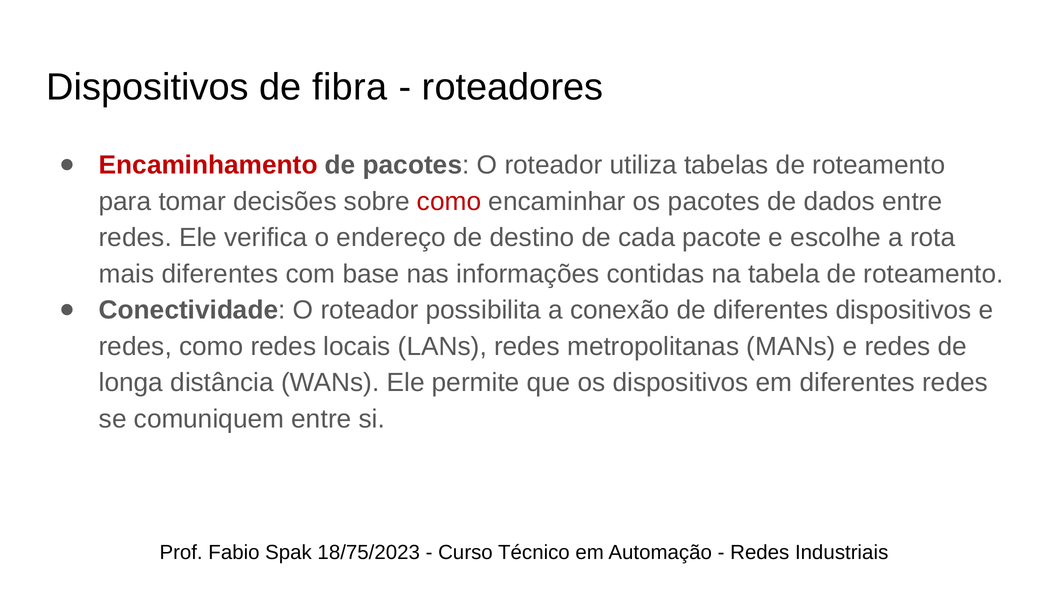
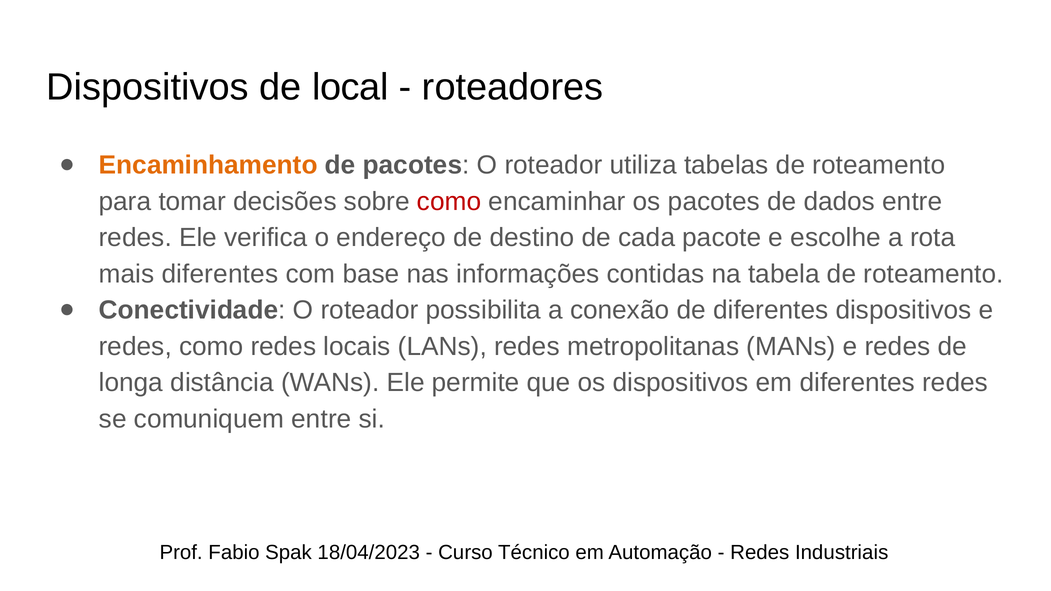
fibra: fibra -> local
Encaminhamento colour: red -> orange
18/75/2023: 18/75/2023 -> 18/04/2023
